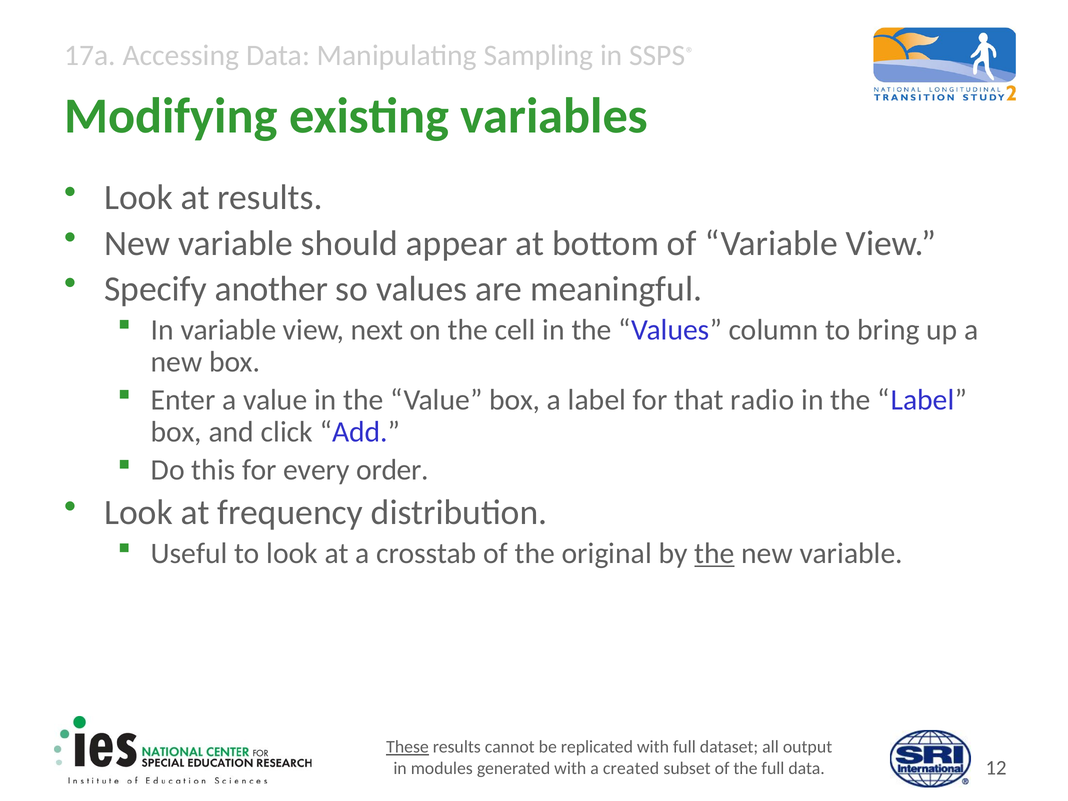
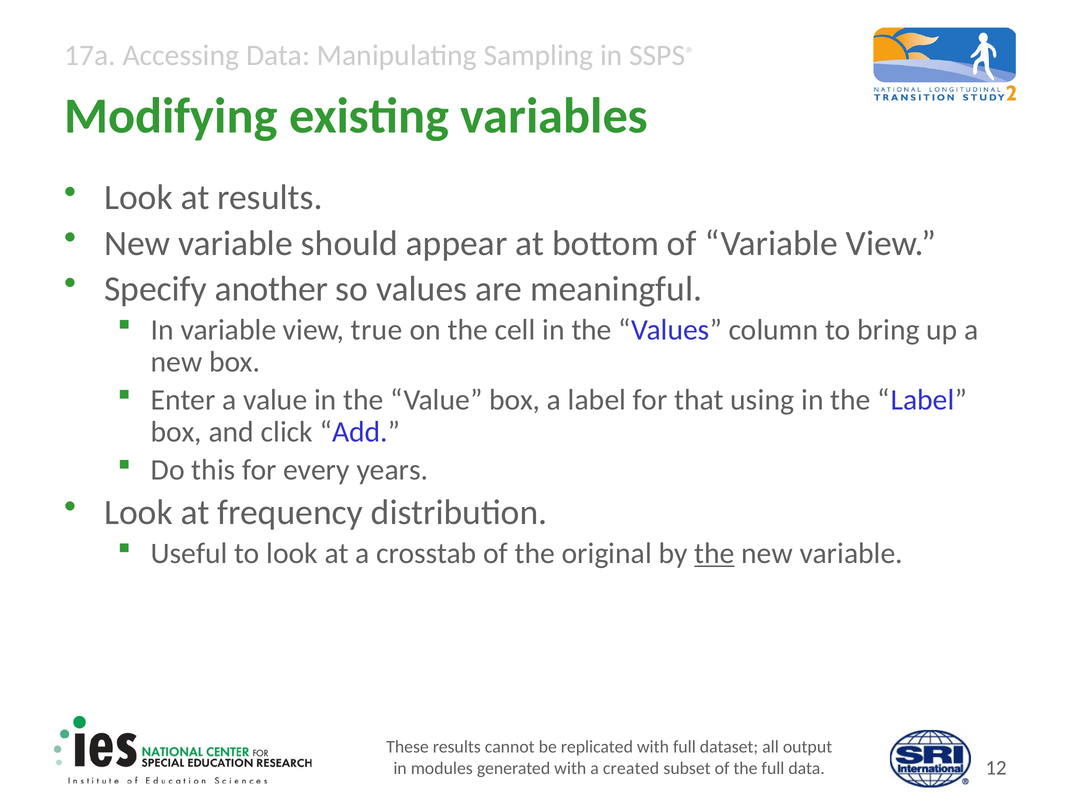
next: next -> true
radio: radio -> using
order: order -> years
These underline: present -> none
